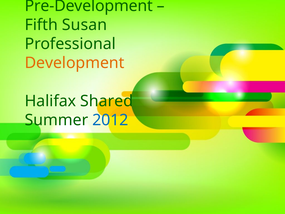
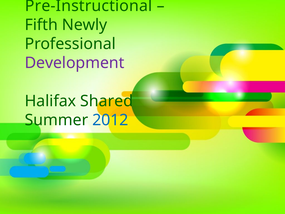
Pre-Development: Pre-Development -> Pre-Instructional
Susan: Susan -> Newly
Development colour: orange -> purple
